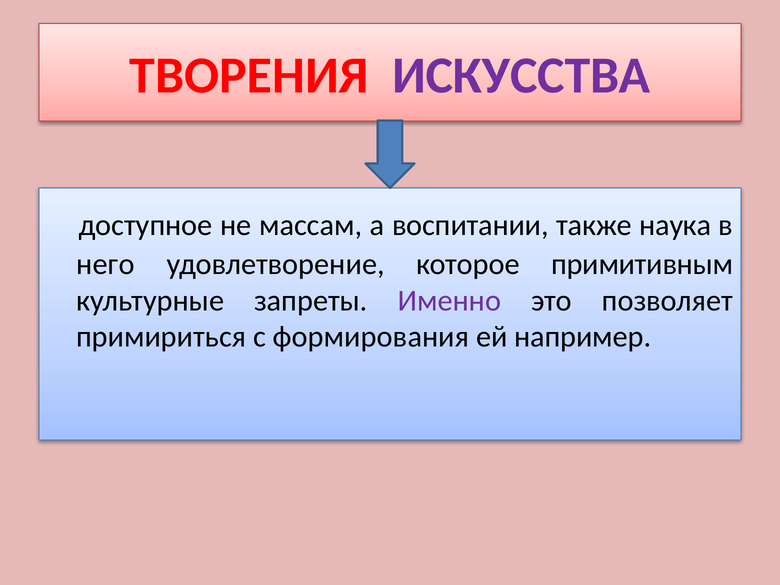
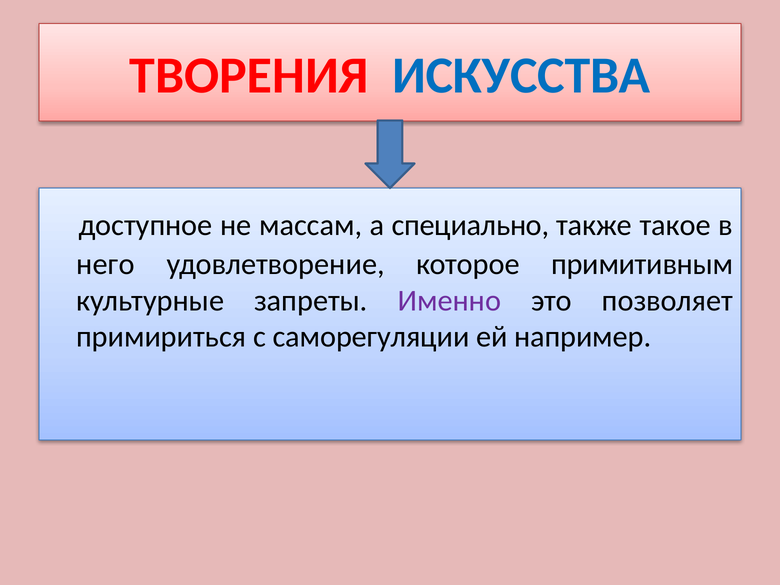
ИСКУССТВА colour: purple -> blue
воспитании: воспитании -> специально
наука: наука -> такое
формирования: формирования -> саморегуляции
